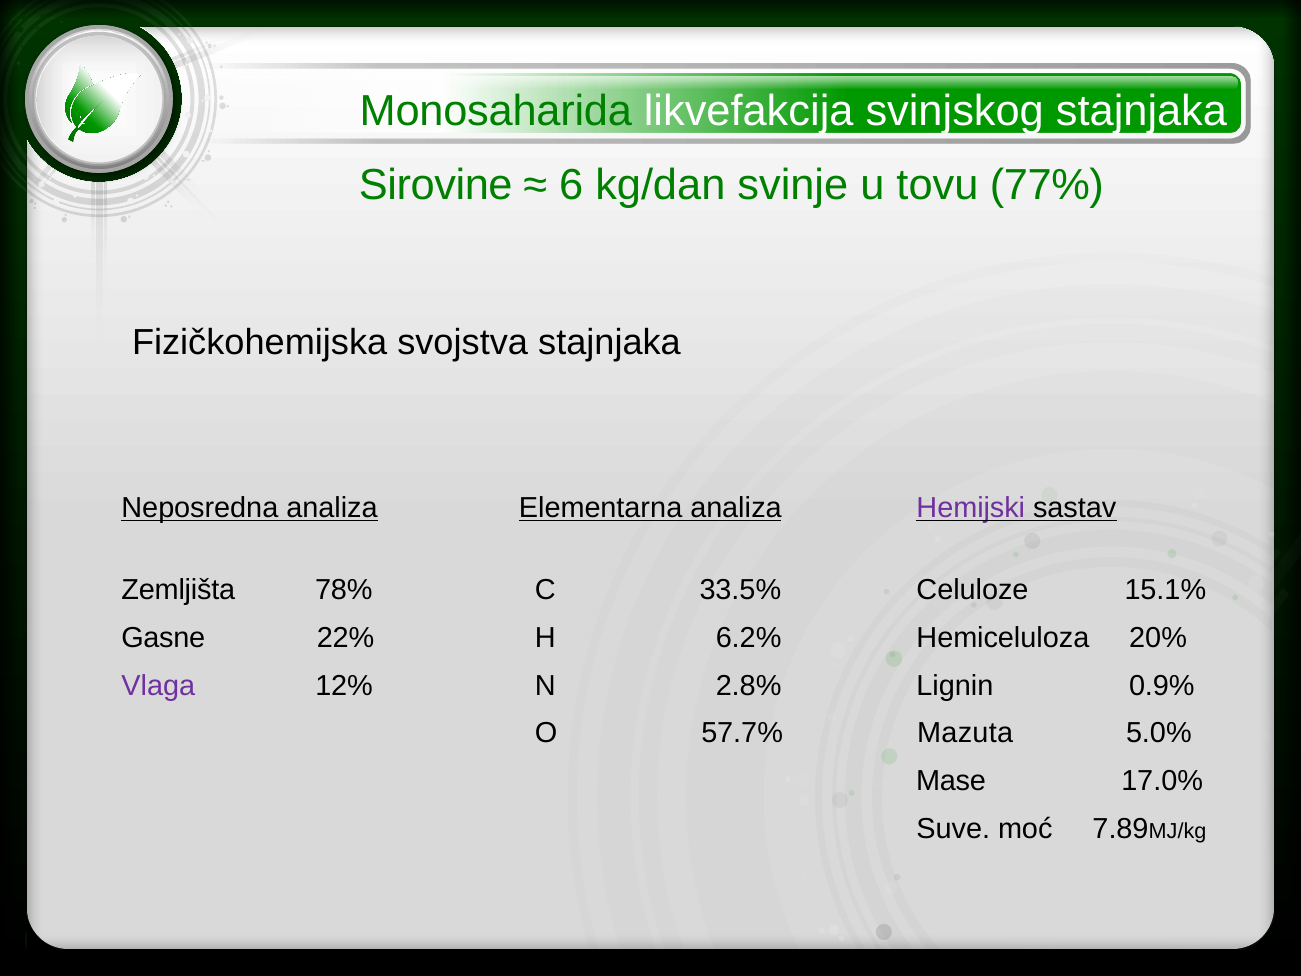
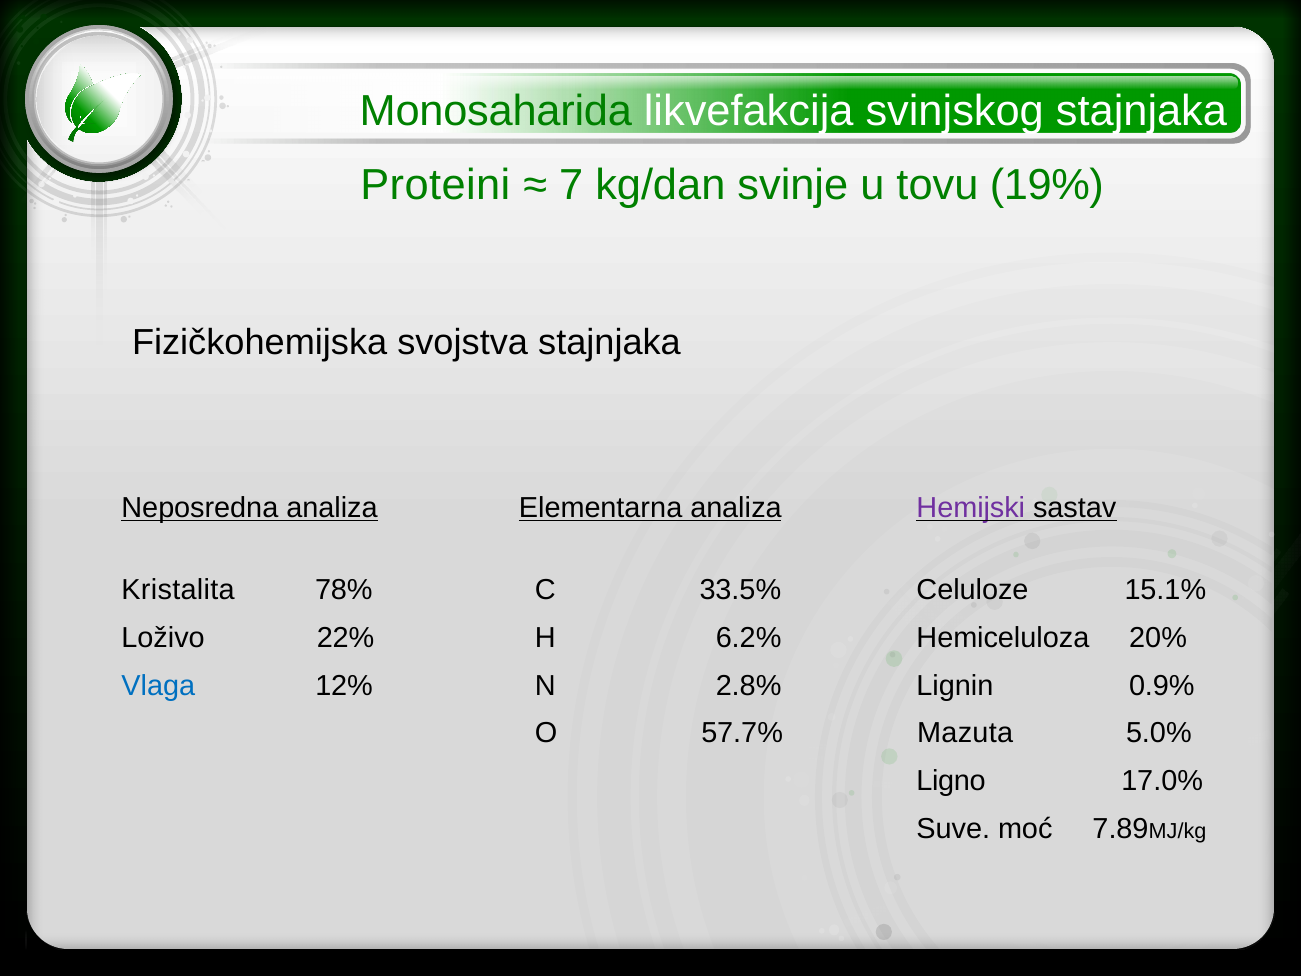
Sirovine: Sirovine -> Proteini
6: 6 -> 7
77%: 77% -> 19%
Zemljišta: Zemljišta -> Kristalita
Gasne: Gasne -> Loživo
Vlaga colour: purple -> blue
Mase: Mase -> Ligno
